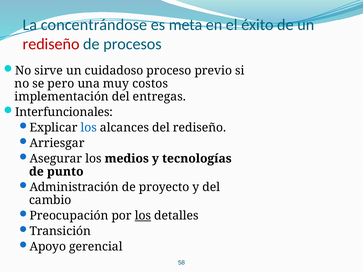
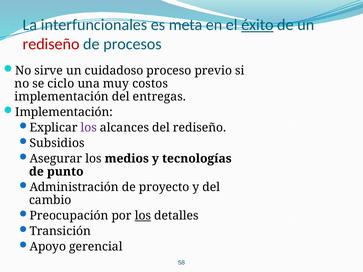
concentrándose: concentrándose -> interfuncionales
éxito underline: none -> present
pero: pero -> ciclo
Interfuncionales at (64, 112): Interfuncionales -> Implementación
los at (89, 128) colour: blue -> purple
Arriesgar: Arriesgar -> Subsidios
